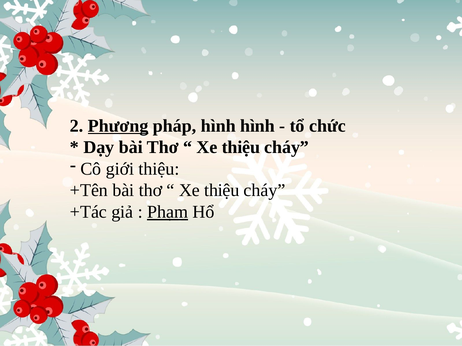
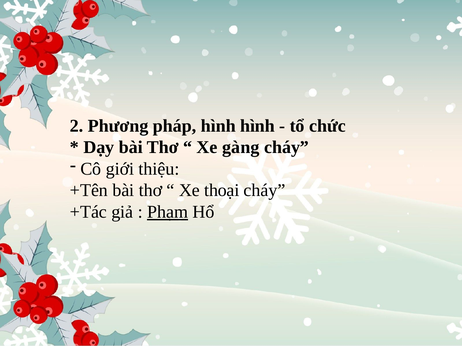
Phương underline: present -> none
thiệu at (241, 148): thiệu -> gàng
thiệu at (222, 191): thiệu -> thoại
